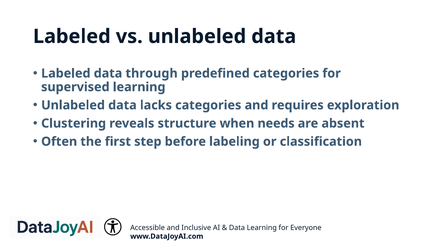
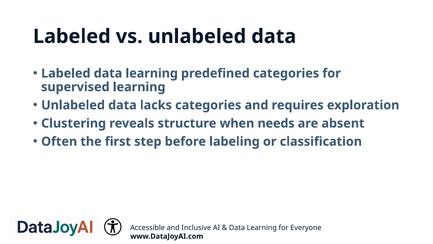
Labeled data through: through -> learning
